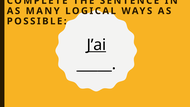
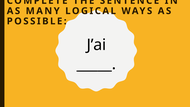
J’ai underline: present -> none
